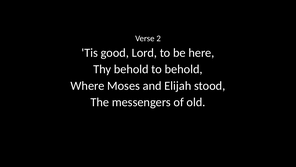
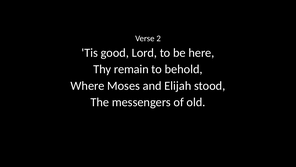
Thy behold: behold -> remain
